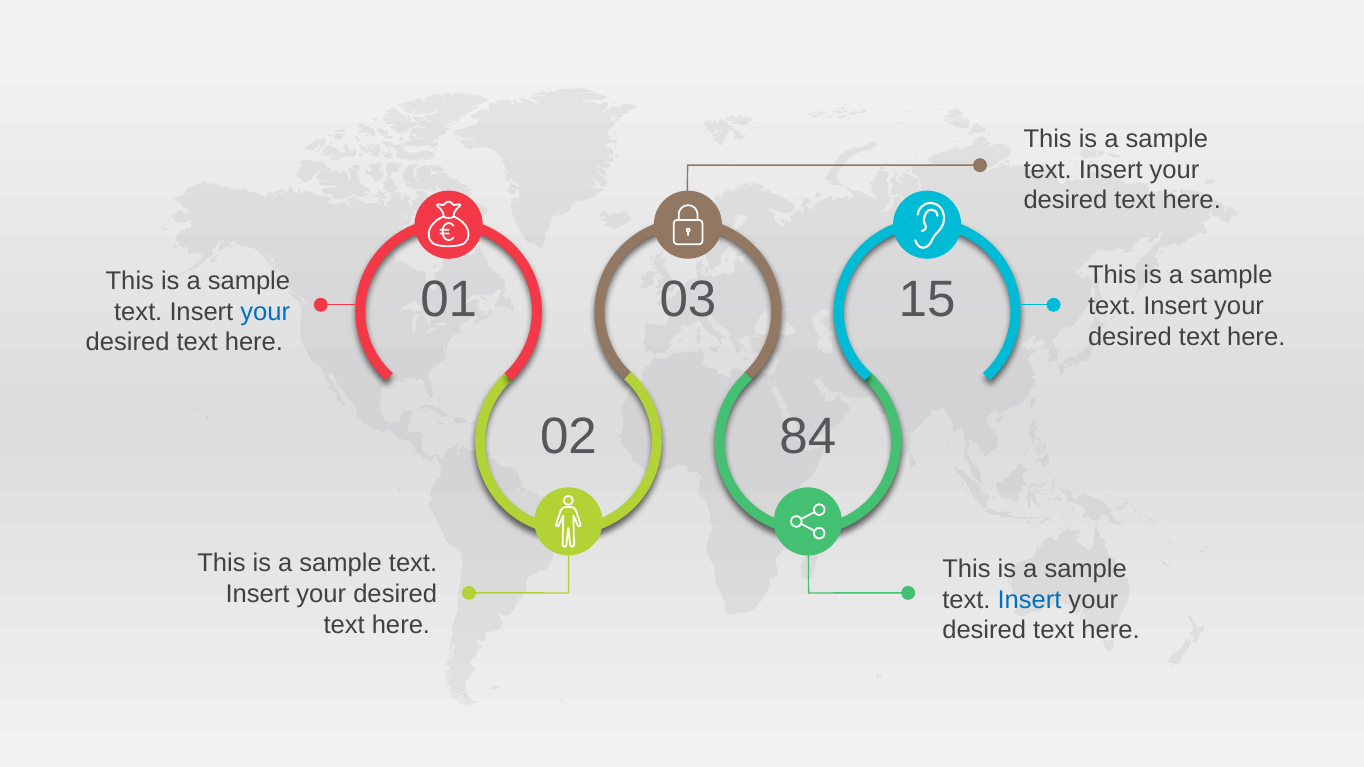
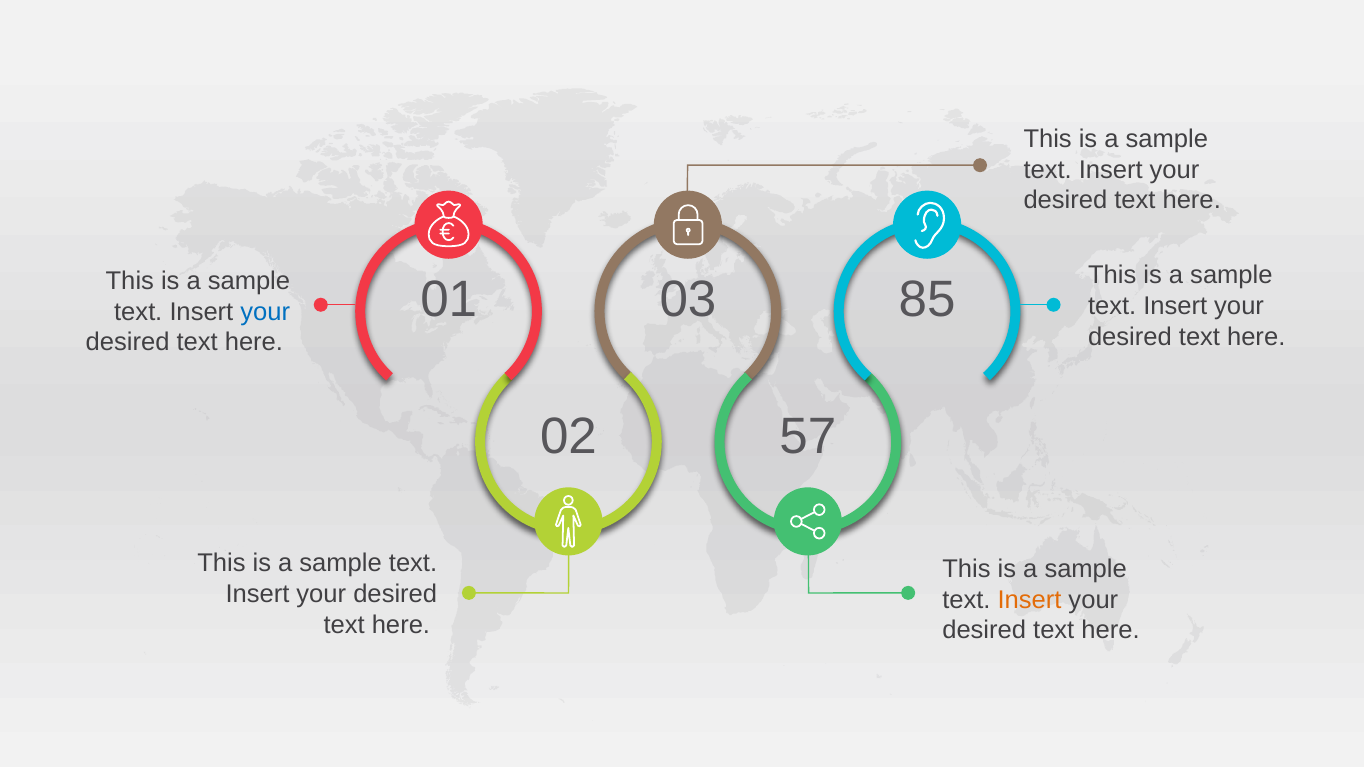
15: 15 -> 85
84: 84 -> 57
Insert at (1030, 600) colour: blue -> orange
